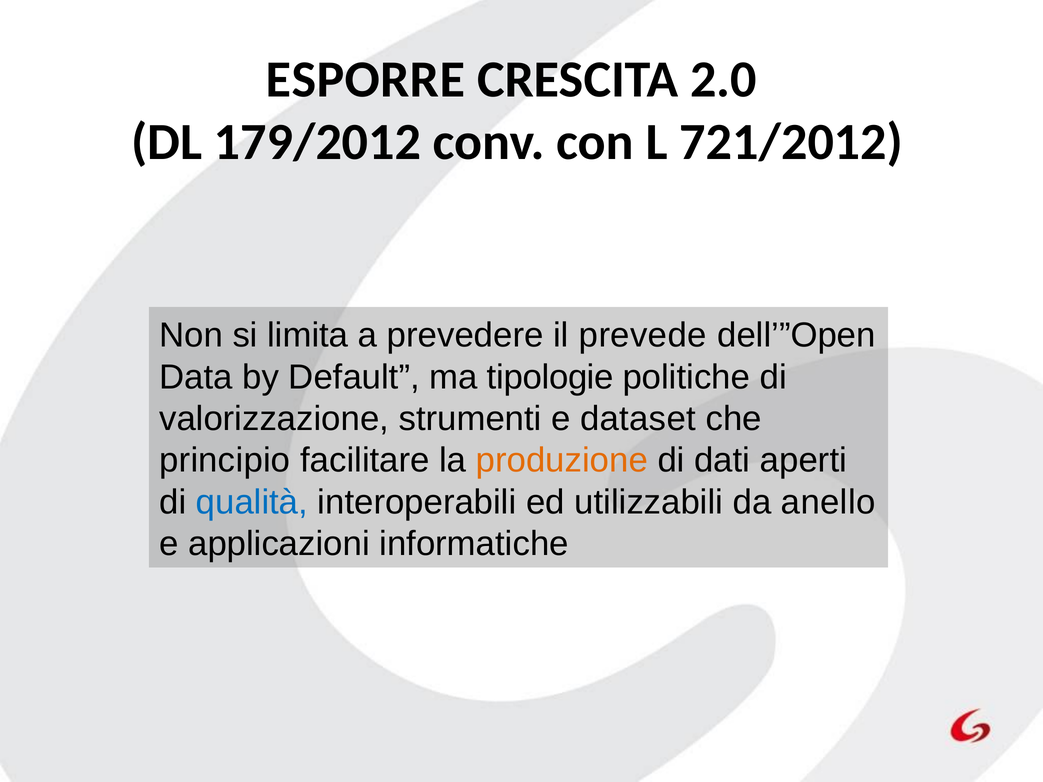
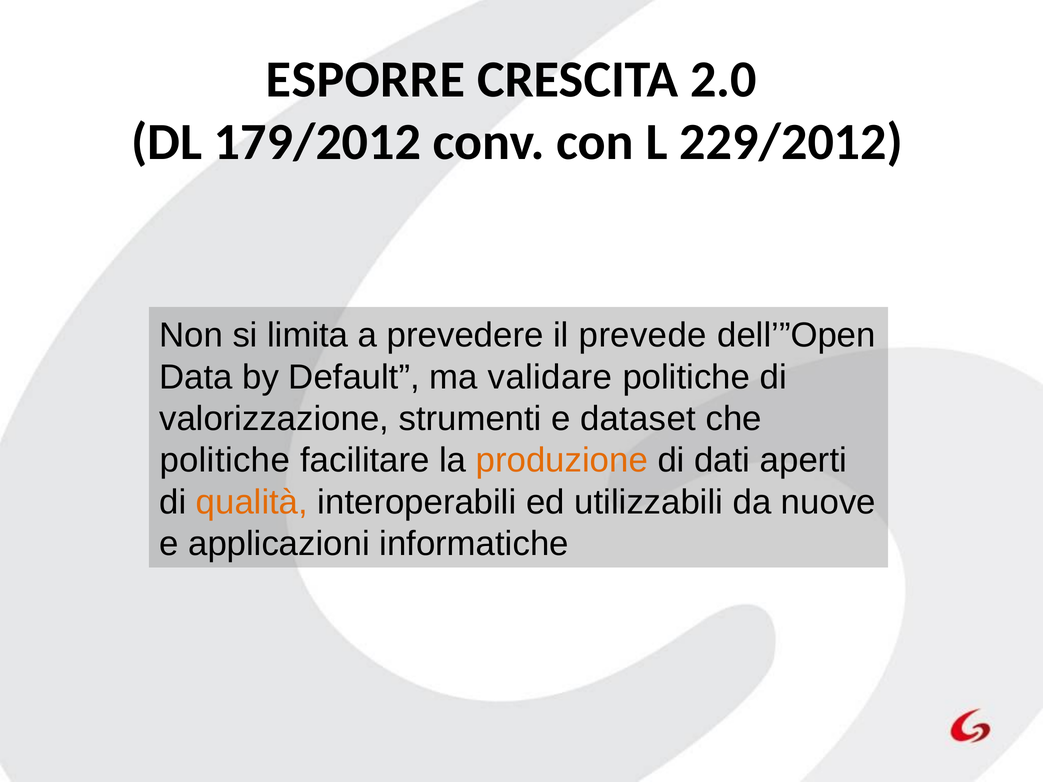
721/2012: 721/2012 -> 229/2012
tipologie: tipologie -> validare
principio at (225, 461): principio -> politiche
qualità colour: blue -> orange
anello: anello -> nuove
